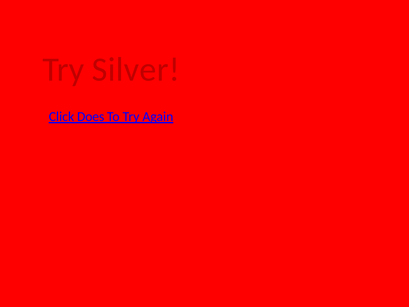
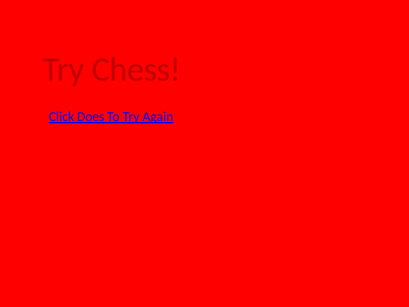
Silver: Silver -> Chess
